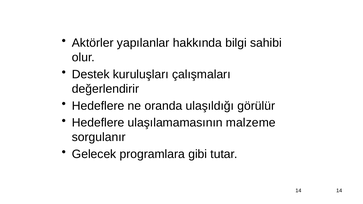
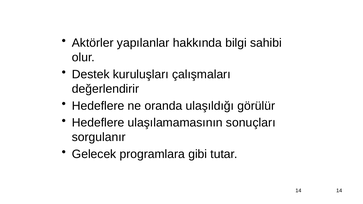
malzeme: malzeme -> sonuçları
